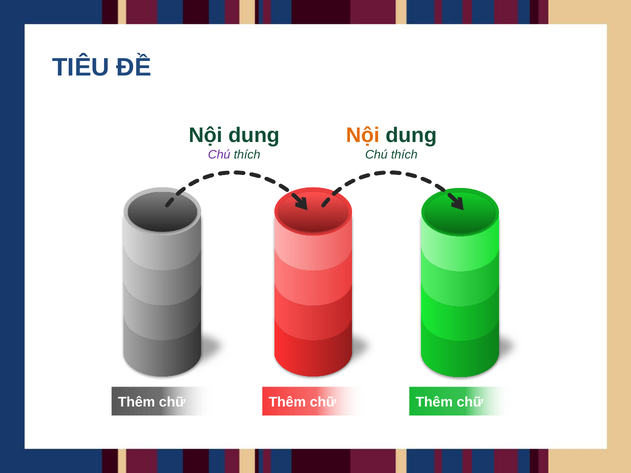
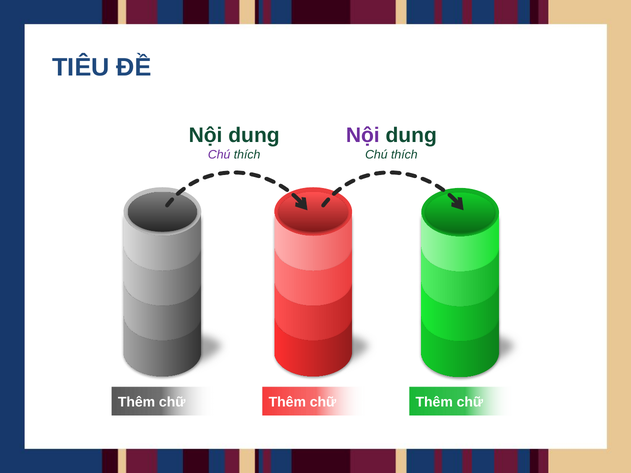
Nội at (363, 135) colour: orange -> purple
